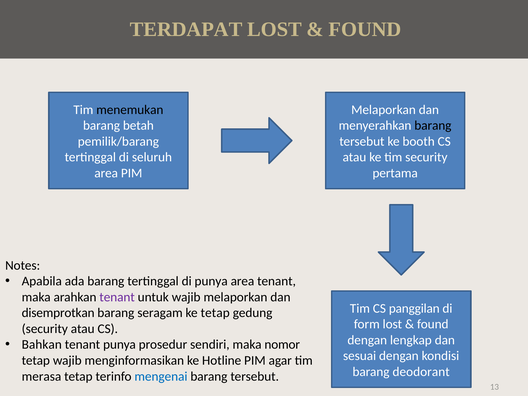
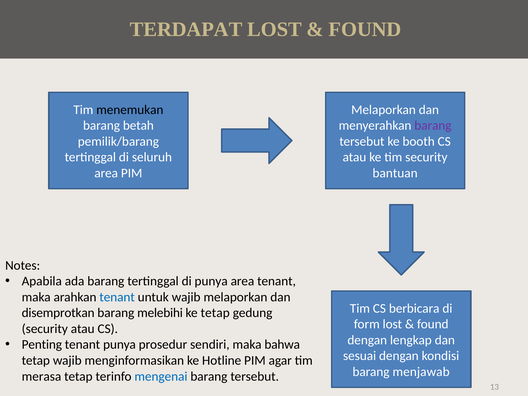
barang at (433, 126) colour: black -> purple
pertama: pertama -> bantuan
tenant at (117, 297) colour: purple -> blue
panggilan: panggilan -> berbicara
seragam: seragam -> melebihi
Bahkan: Bahkan -> Penting
nomor: nomor -> bahwa
deodorant: deodorant -> menjawab
